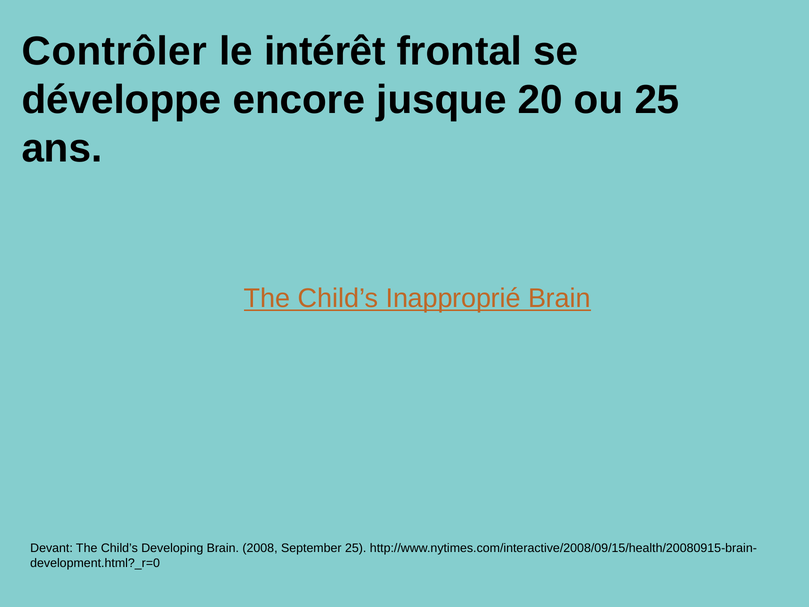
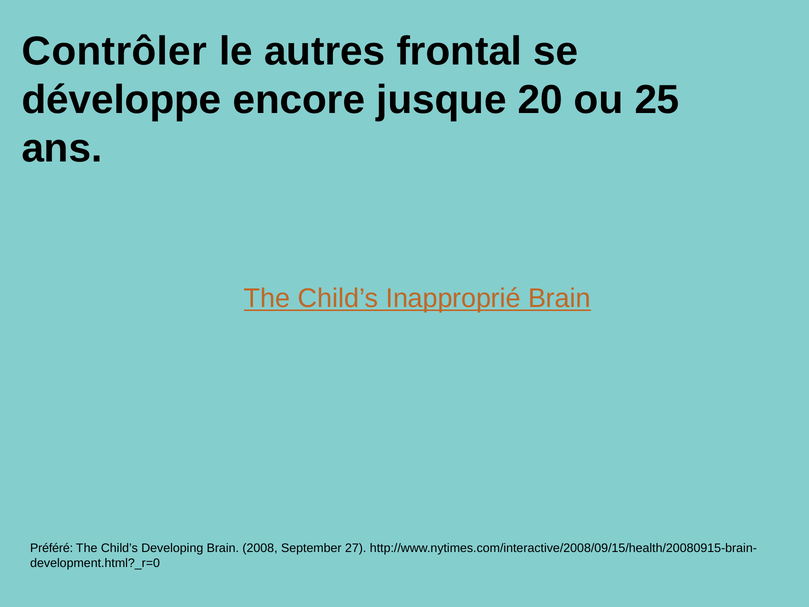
intérêt: intérêt -> autres
Devant: Devant -> Préféré
September 25: 25 -> 27
